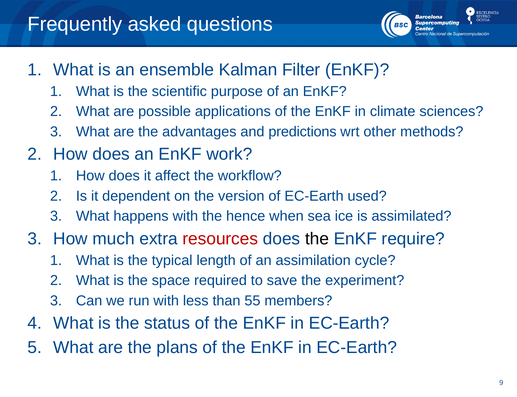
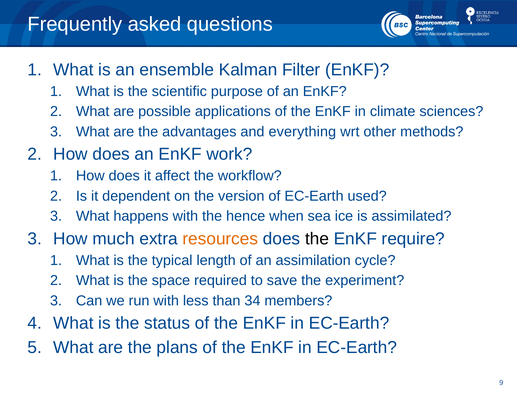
predictions: predictions -> everything
resources colour: red -> orange
55: 55 -> 34
